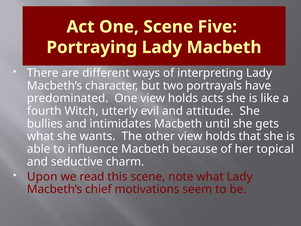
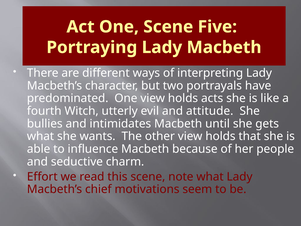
topical: topical -> people
Upon: Upon -> Effort
